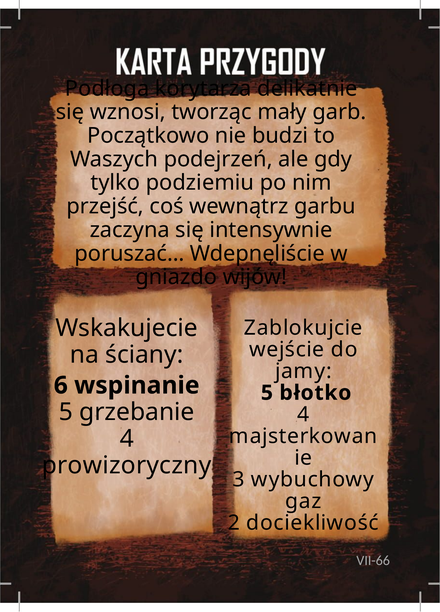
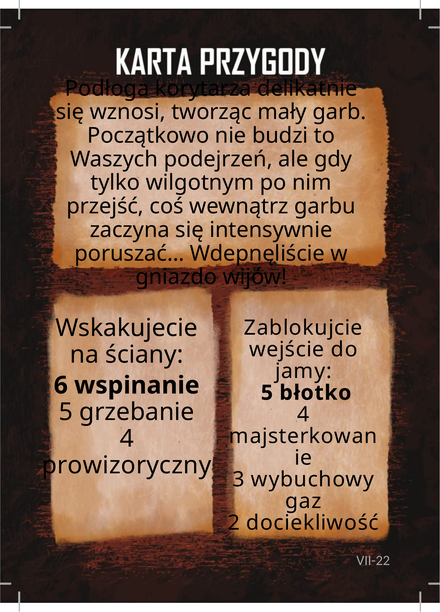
podziemiu: podziemiu -> wilgotnym
VII-66: VII-66 -> VII-22
